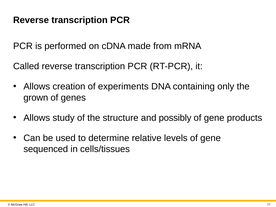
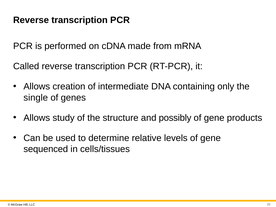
experiments: experiments -> intermediate
grown: grown -> single
